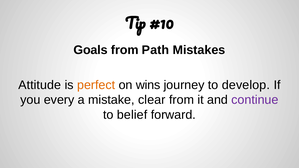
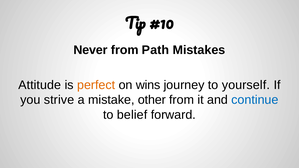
Goals: Goals -> Never
develop: develop -> yourself
every: every -> strive
clear: clear -> other
continue colour: purple -> blue
